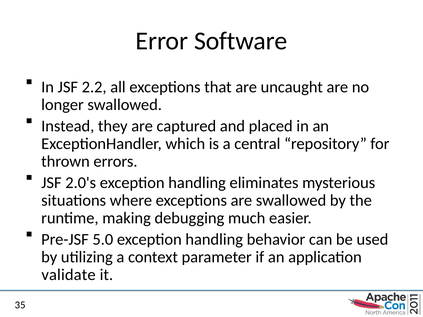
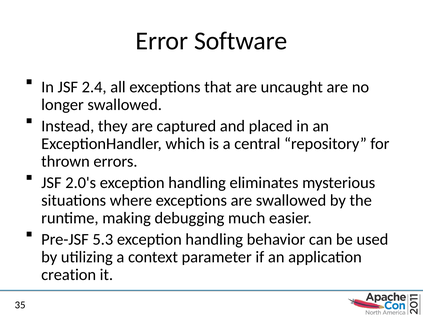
2.2: 2.2 -> 2.4
5.0: 5.0 -> 5.3
validate: validate -> creation
